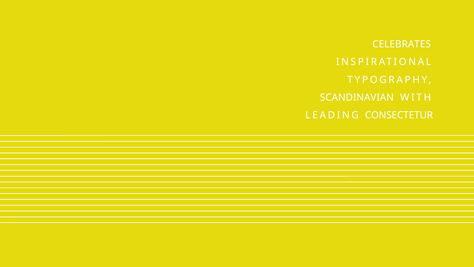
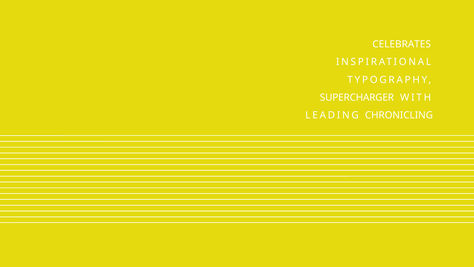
SCANDINAVIAN: SCANDINAVIAN -> SUPERCHARGER
CONSECTETUR: CONSECTETUR -> CHRONICLING
